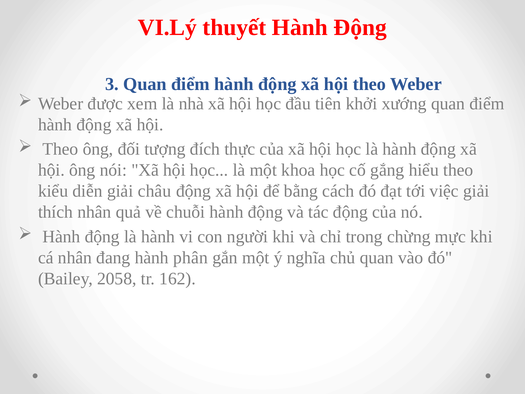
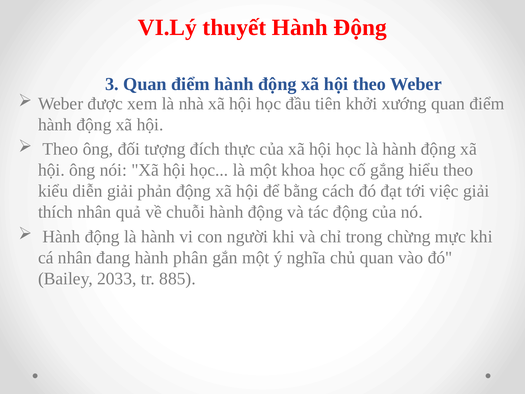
châu: châu -> phản
2058: 2058 -> 2033
162: 162 -> 885
